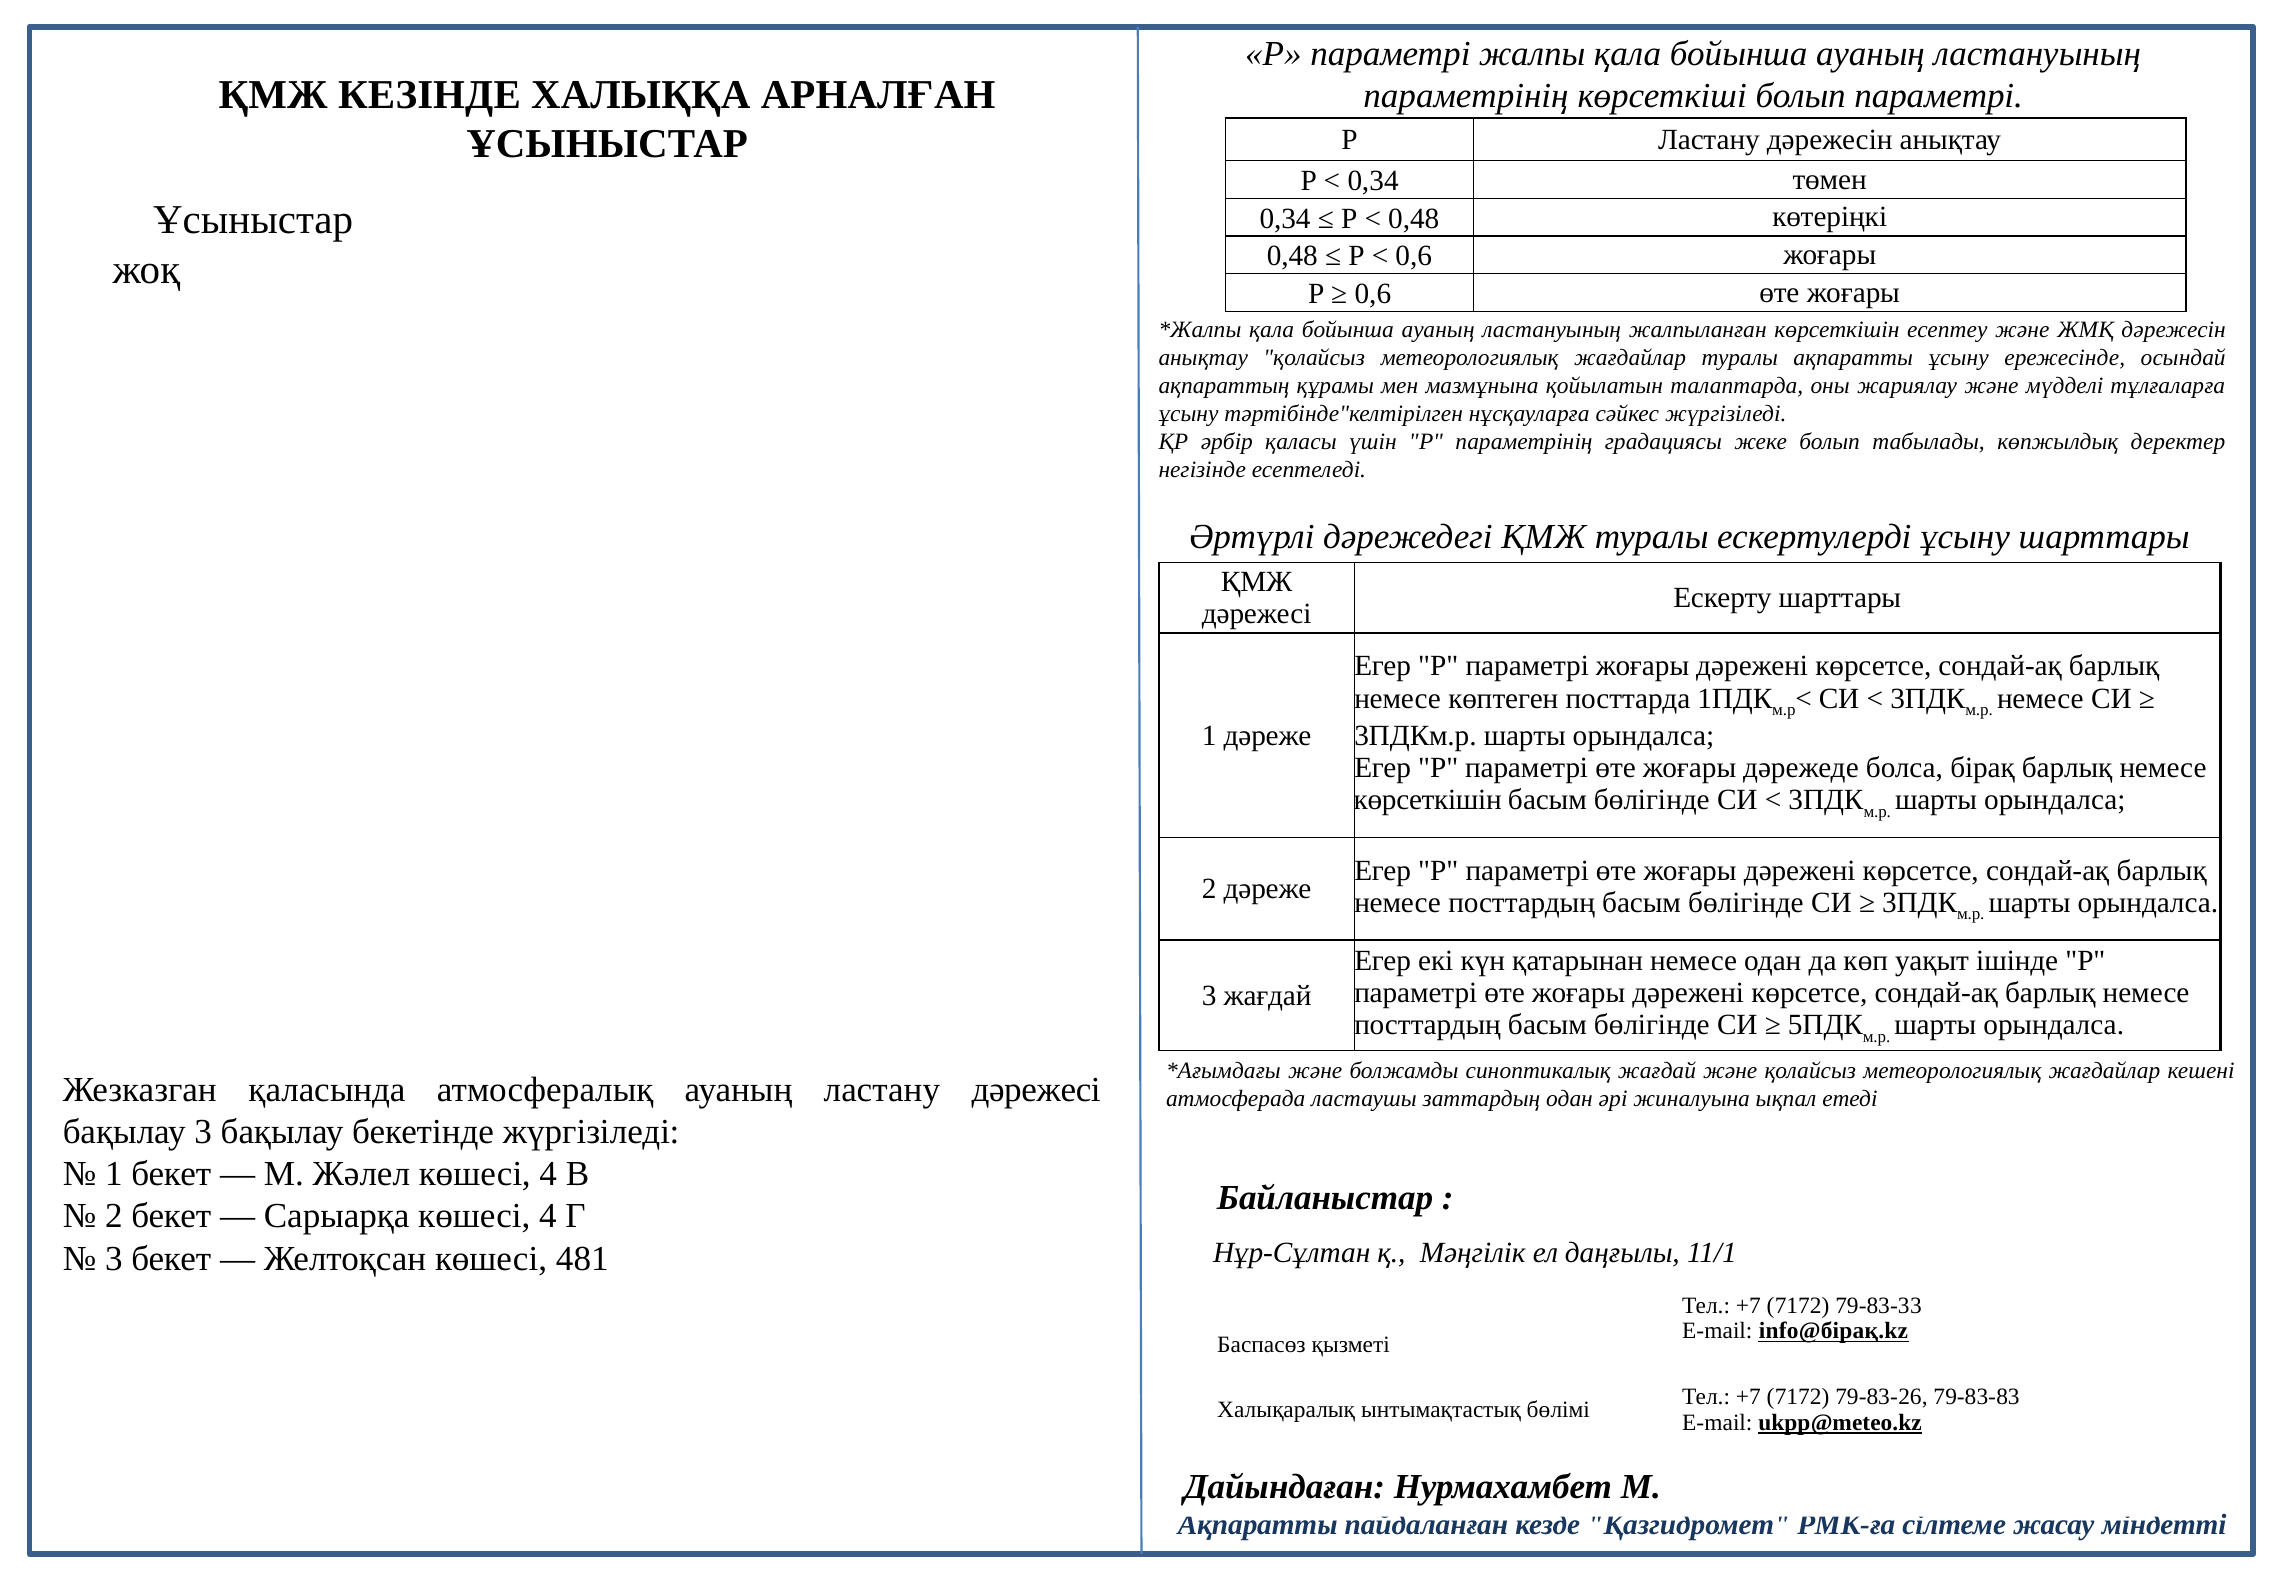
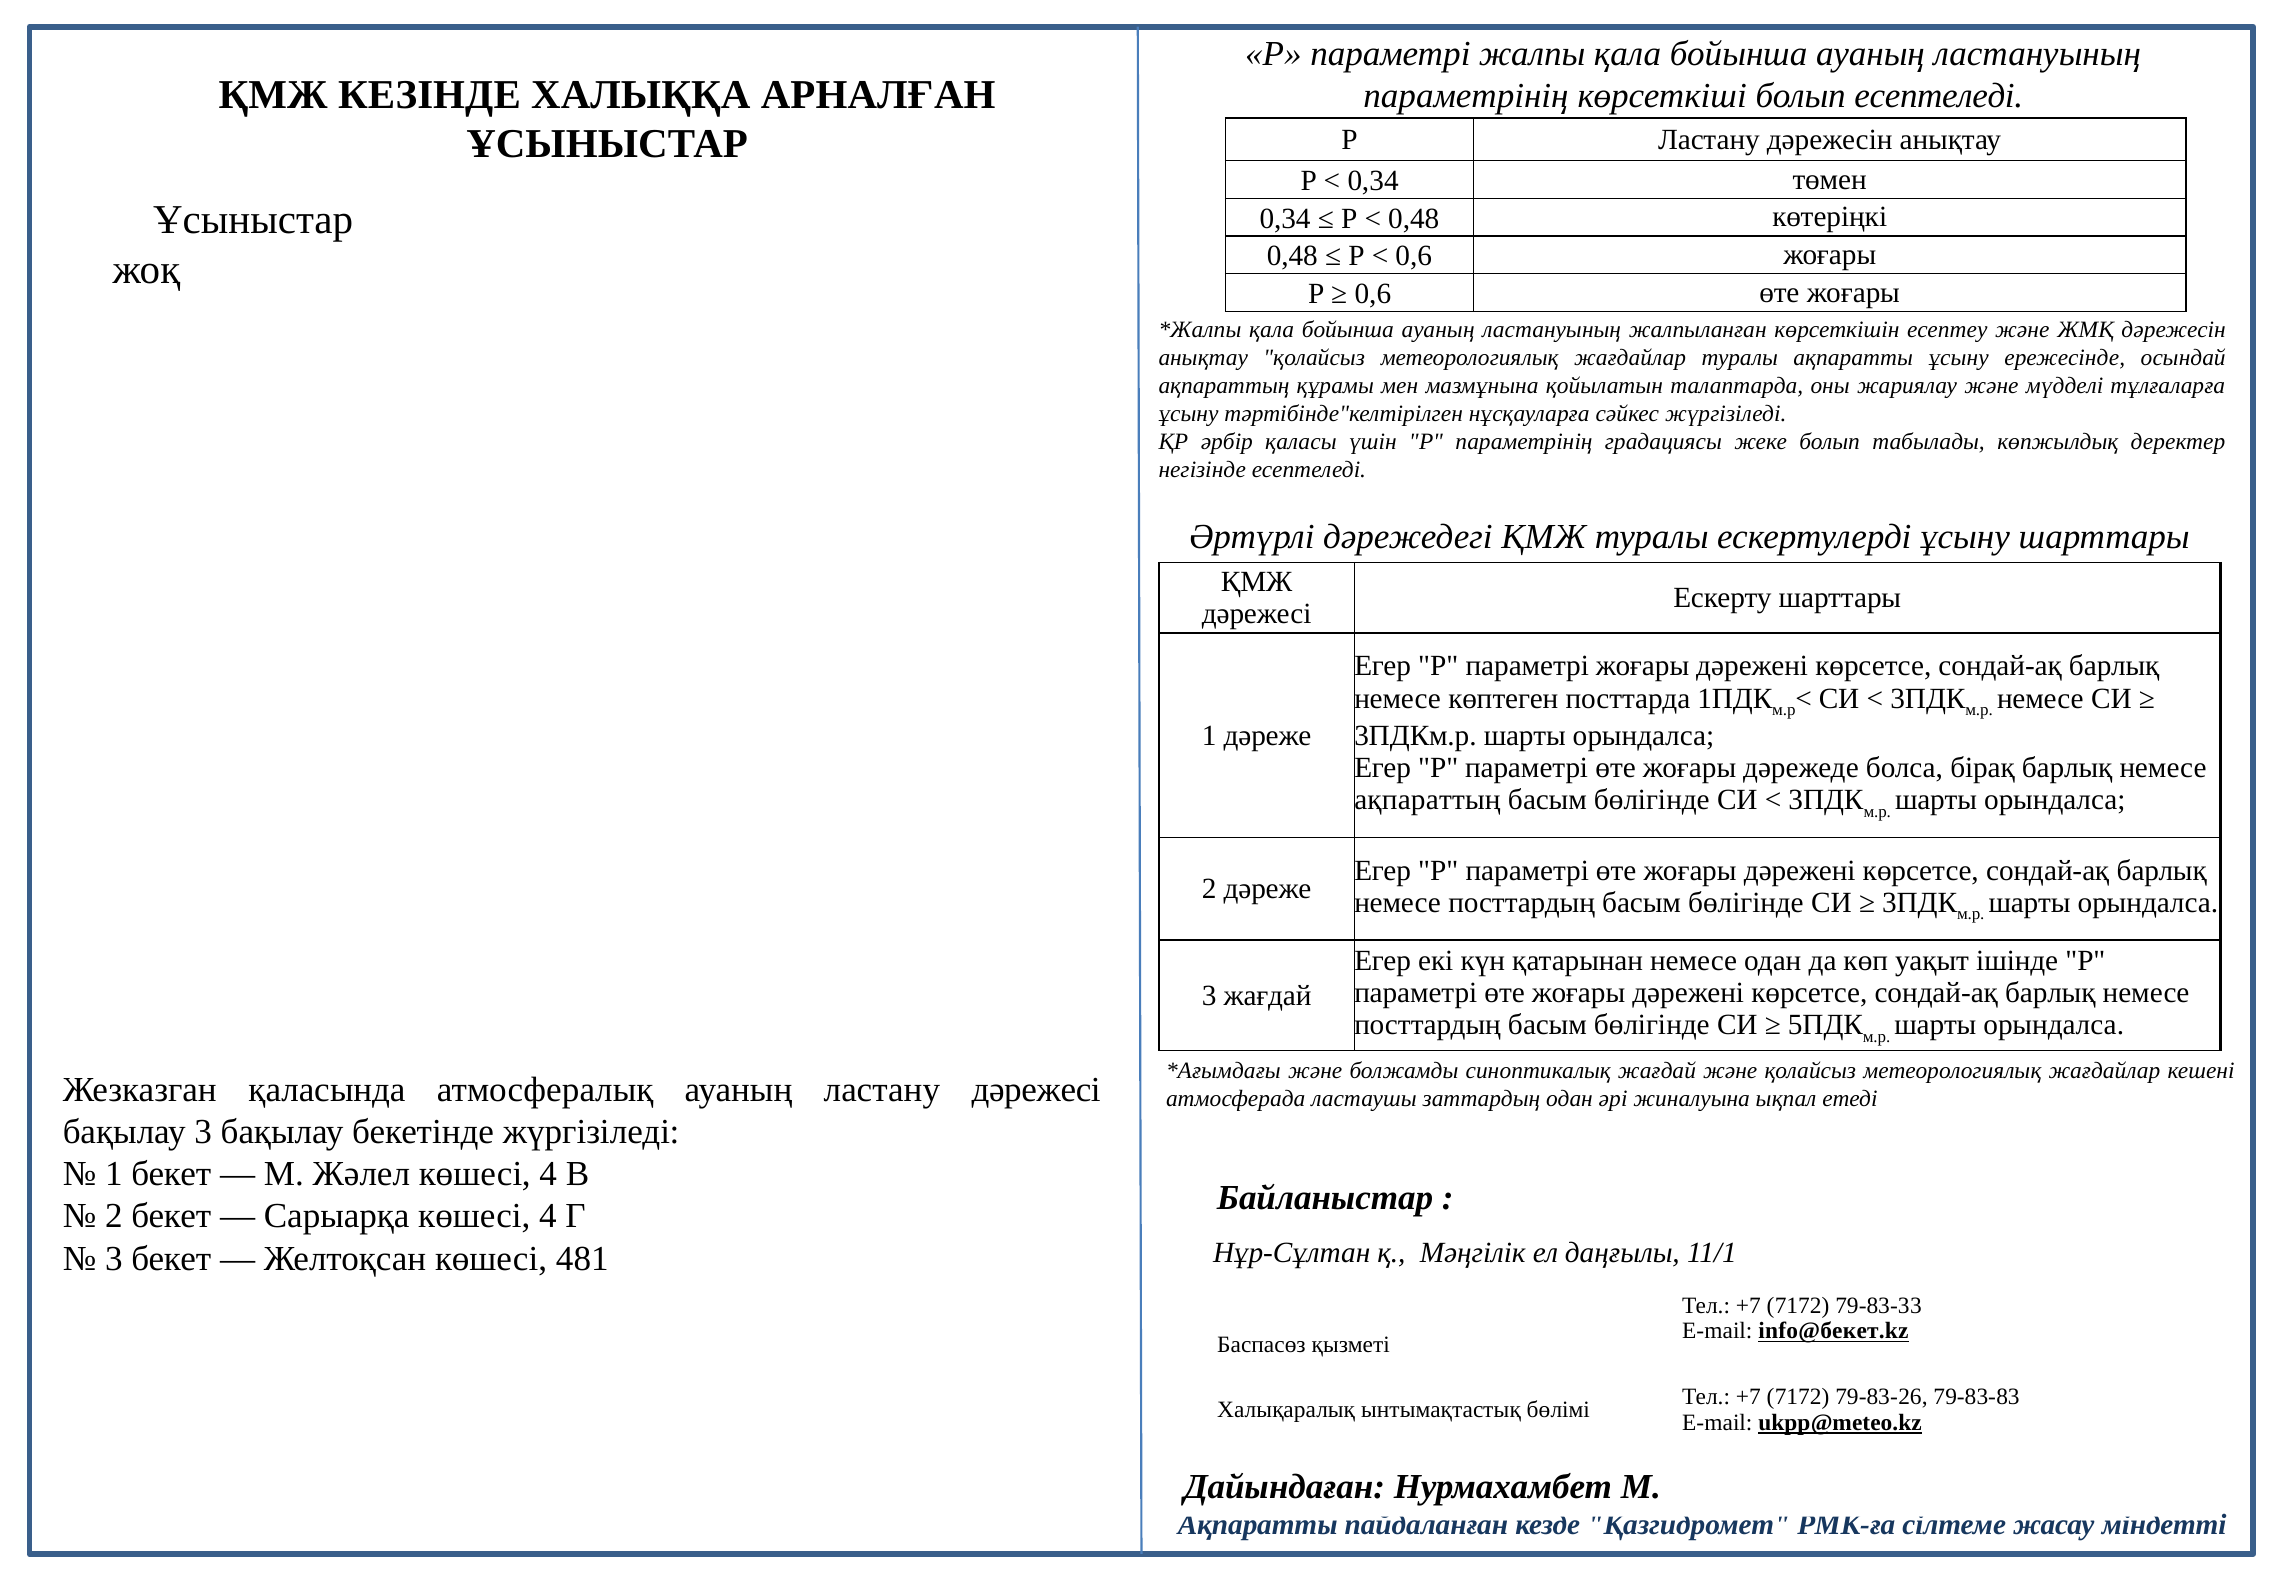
болып параметрі: параметрі -> есептеледі
көрсеткішін at (1428, 800): көрсеткішін -> ақпараттың
info@бірақ.kz: info@бірақ.kz -> info@бекет.kz
